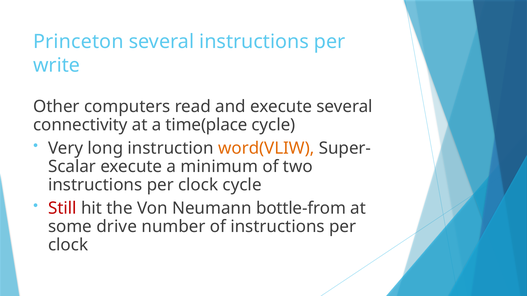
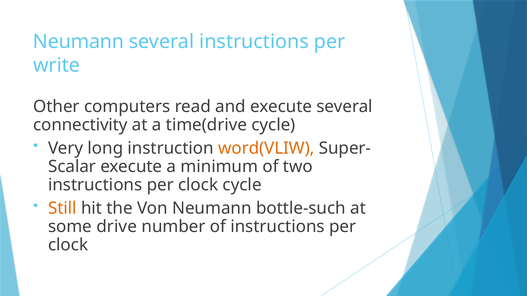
Princeton at (78, 42): Princeton -> Neumann
time(place: time(place -> time(drive
Still colour: red -> orange
bottle-from: bottle-from -> bottle-such
